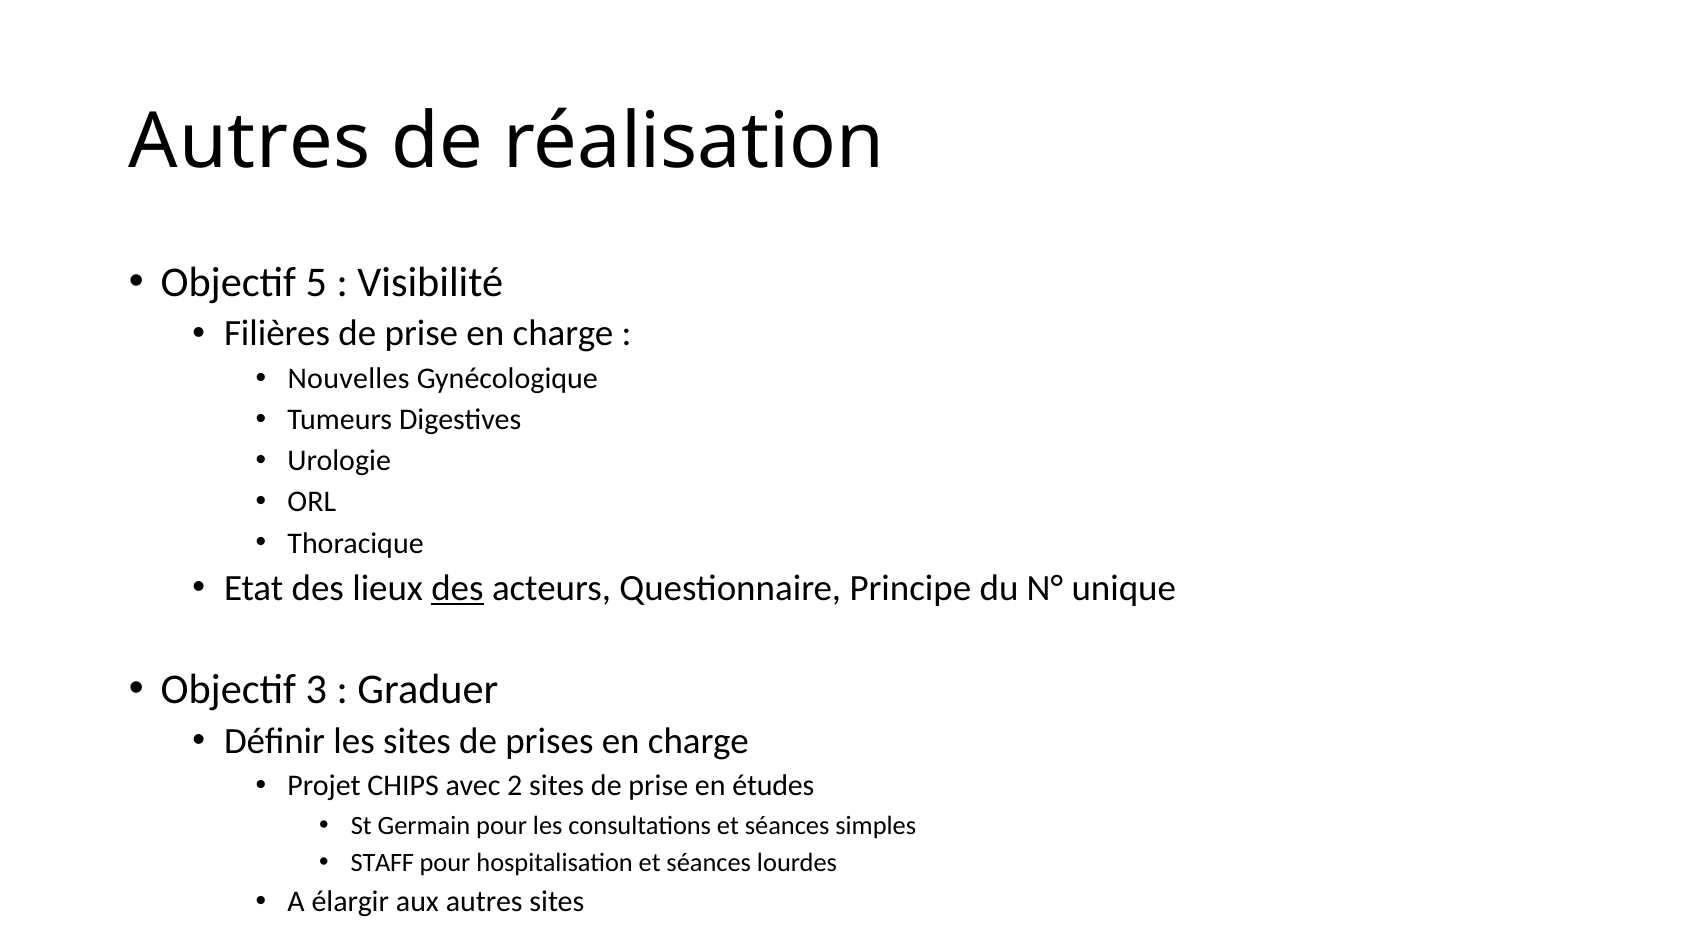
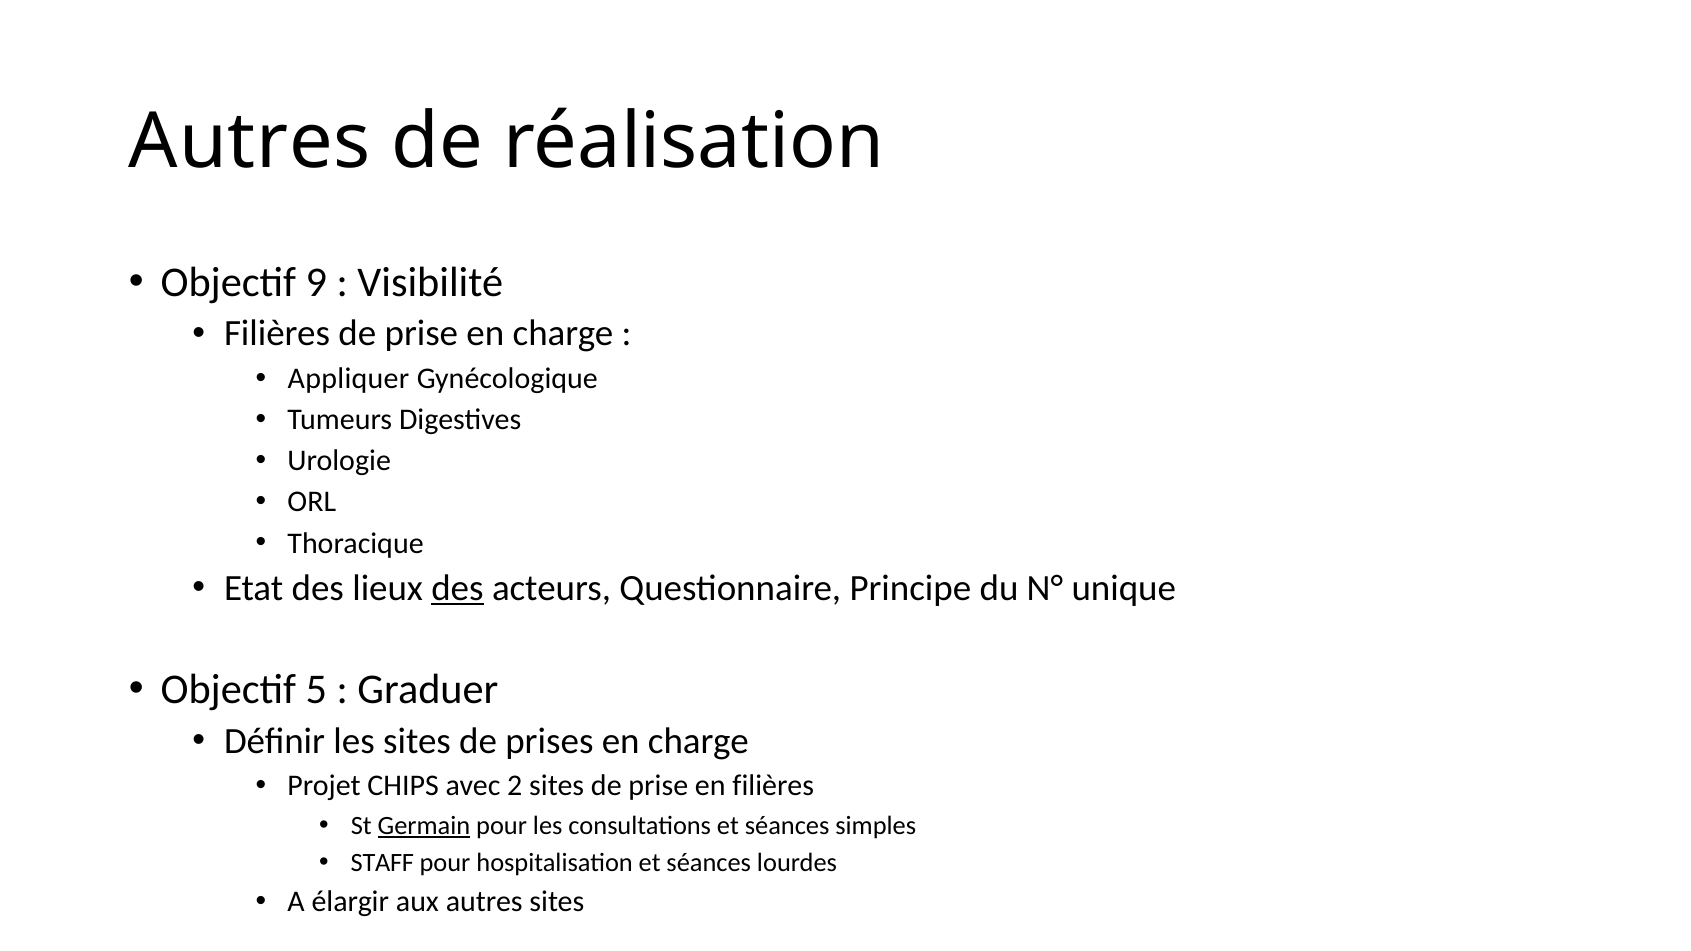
5: 5 -> 9
Nouvelles: Nouvelles -> Appliquer
3: 3 -> 5
en études: études -> filières
Germain underline: none -> present
